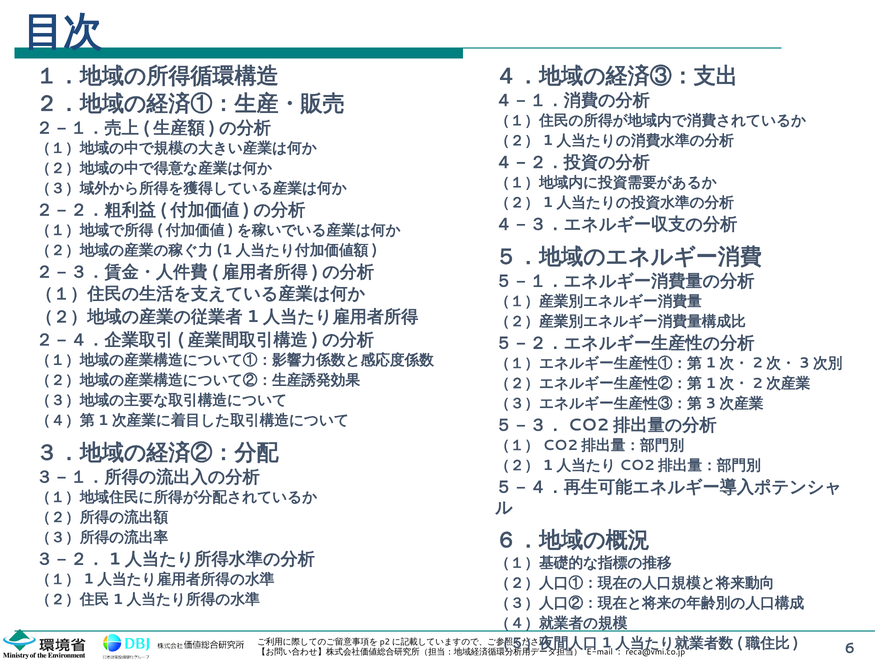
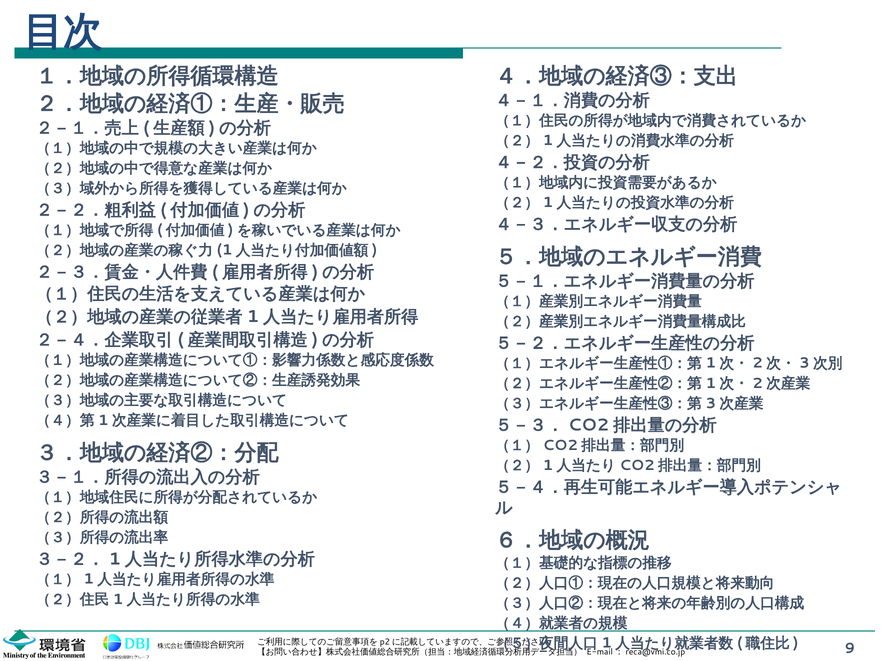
6: 6 -> 9
